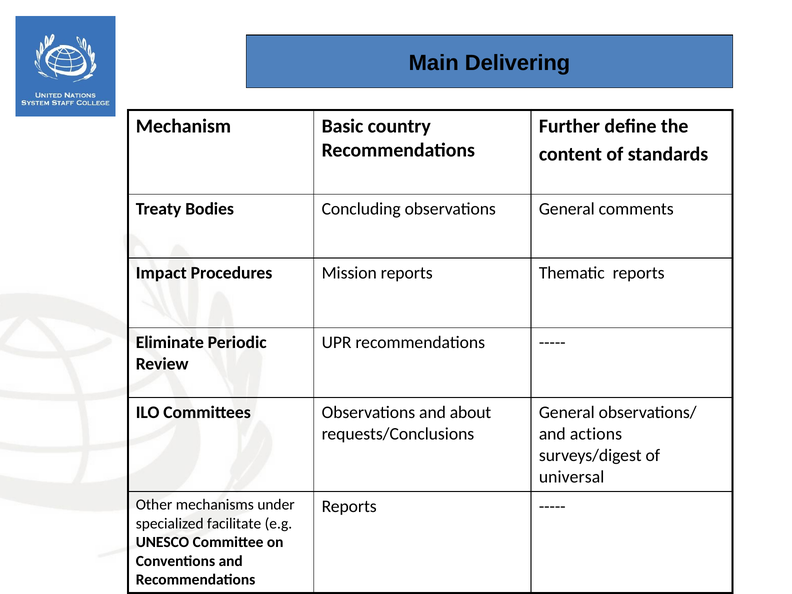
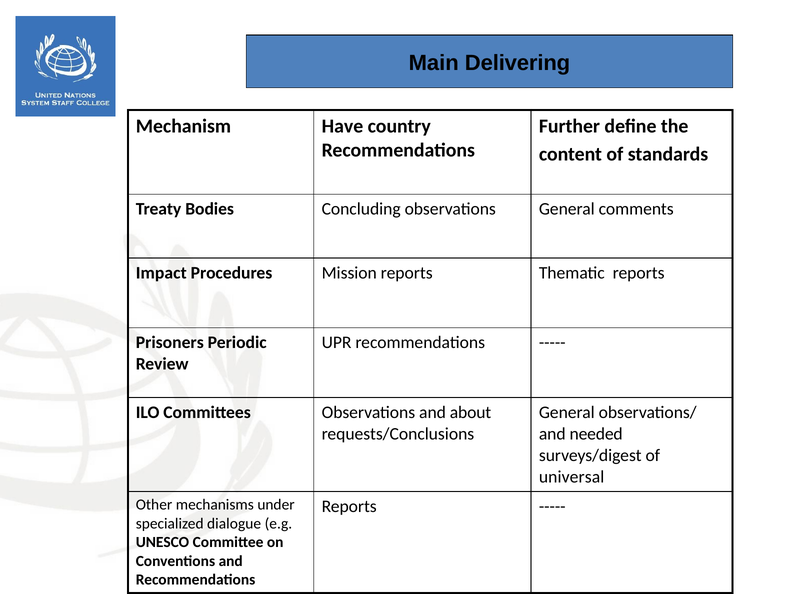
Basic: Basic -> Have
Eliminate: Eliminate -> Prisoners
actions: actions -> needed
facilitate: facilitate -> dialogue
